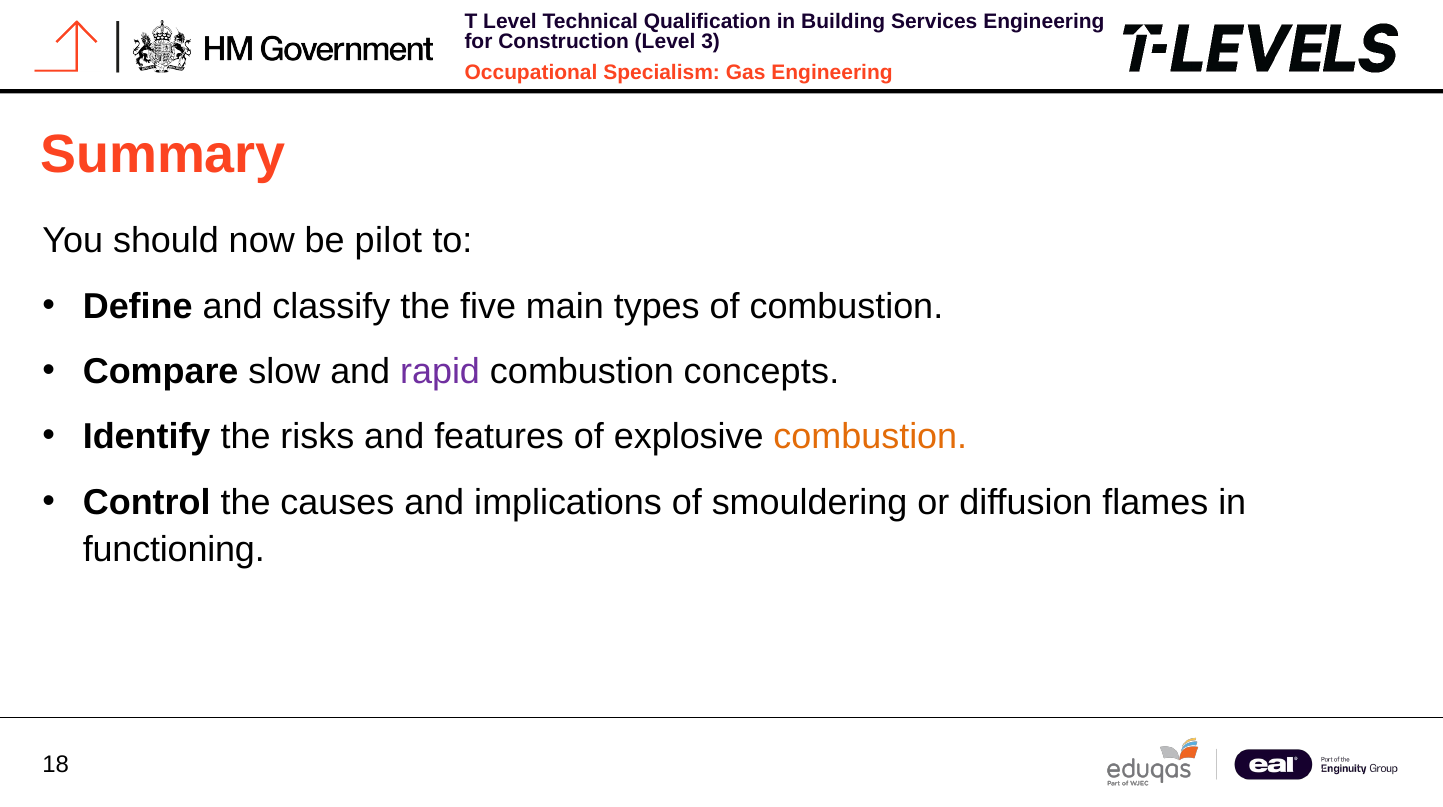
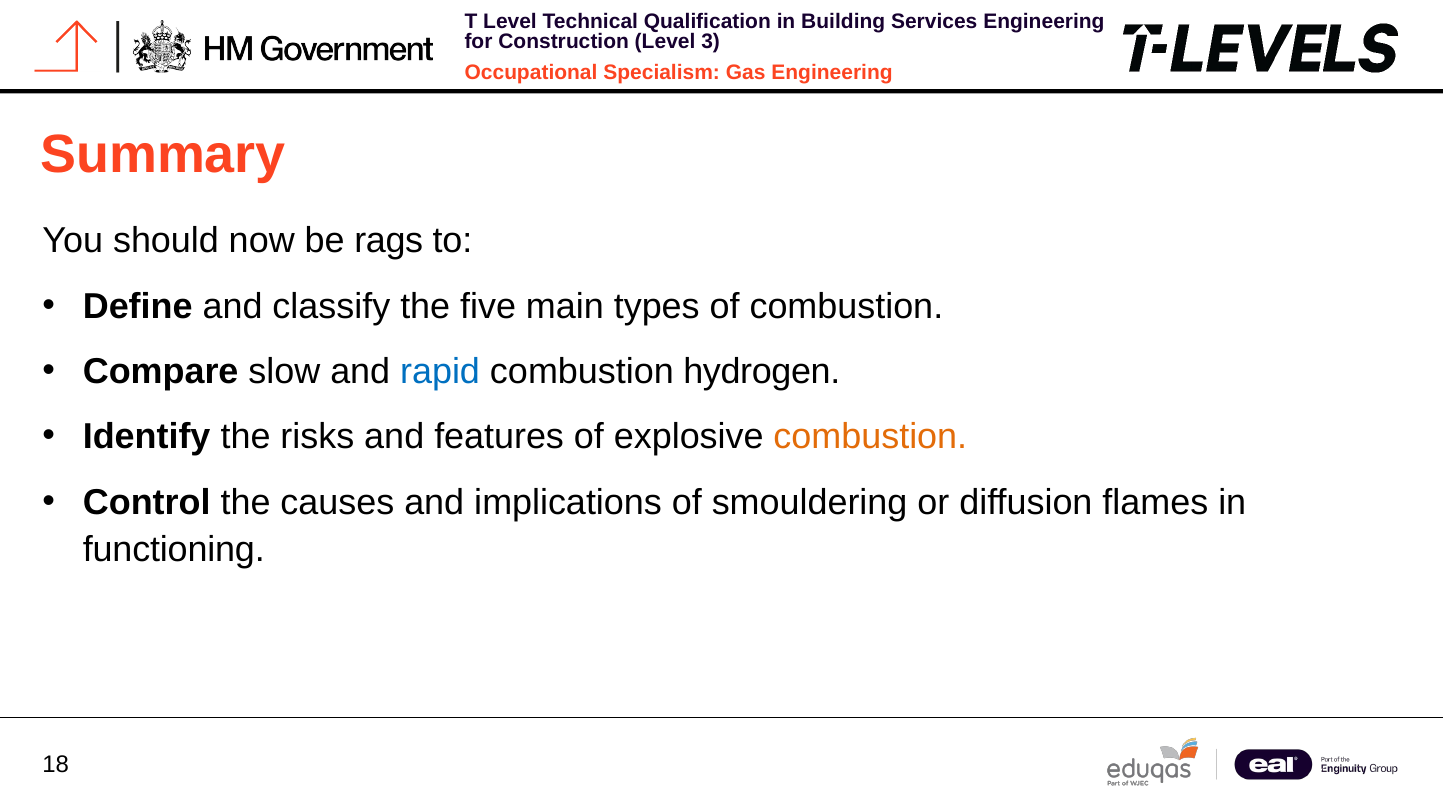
pilot: pilot -> rags
rapid colour: purple -> blue
concepts: concepts -> hydrogen
